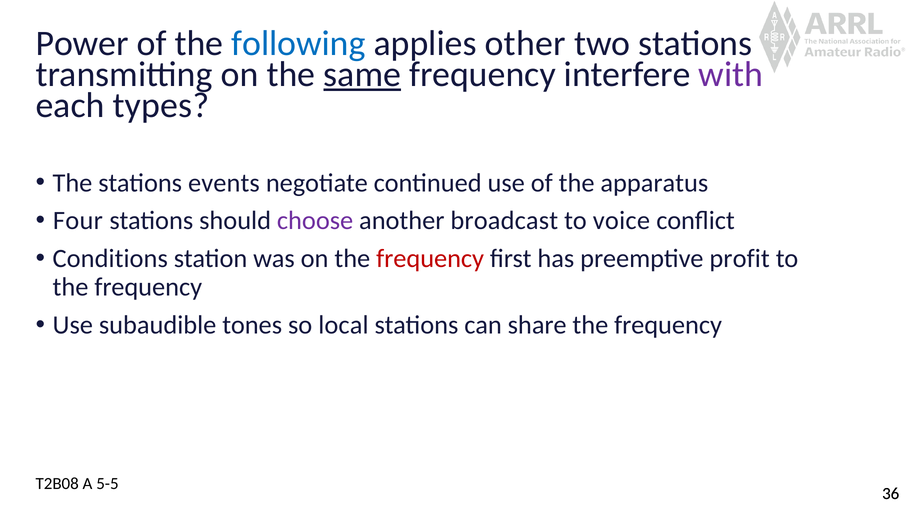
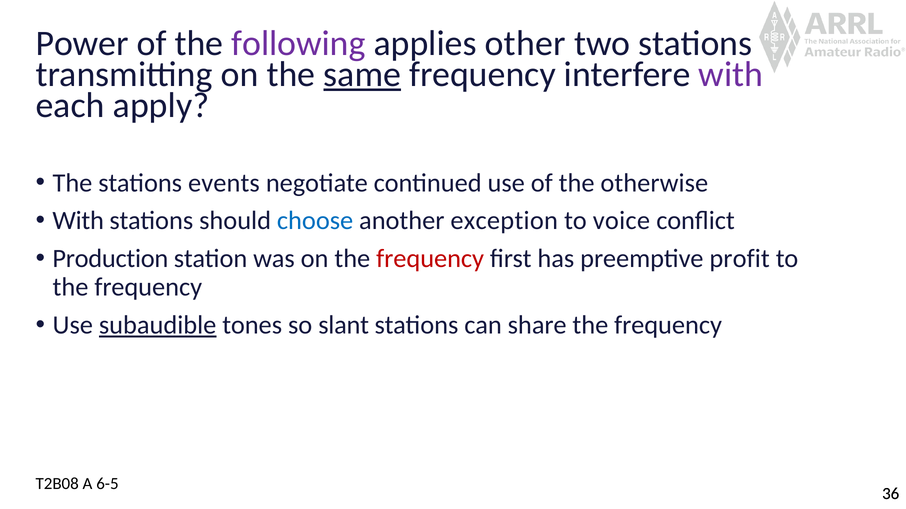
following colour: blue -> purple
types: types -> apply
apparatus: apparatus -> otherwise
Four at (78, 221): Four -> With
choose colour: purple -> blue
broadcast: broadcast -> exception
Conditions: Conditions -> Production
subaudible underline: none -> present
local: local -> slant
5-5: 5-5 -> 6-5
